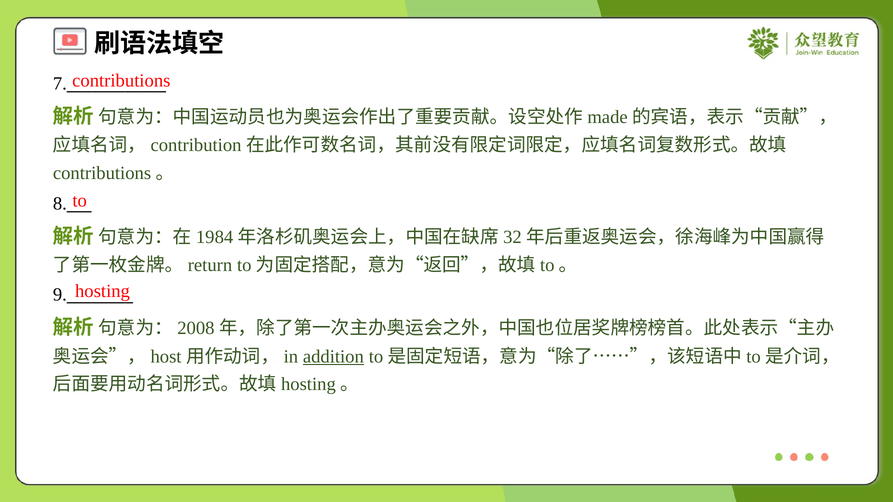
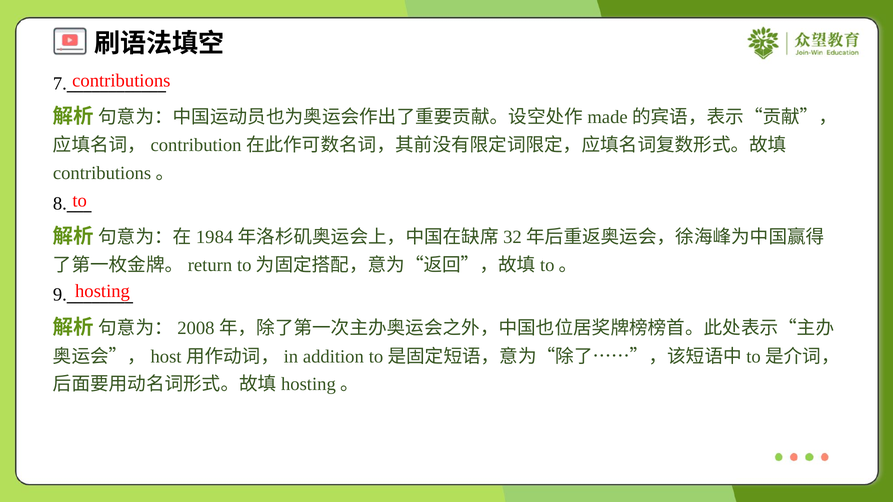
addition underline: present -> none
